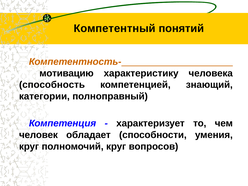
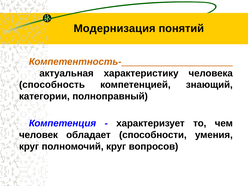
Компетентный: Компетентный -> Модернизация
мотивацию: мотивацию -> актуальная
